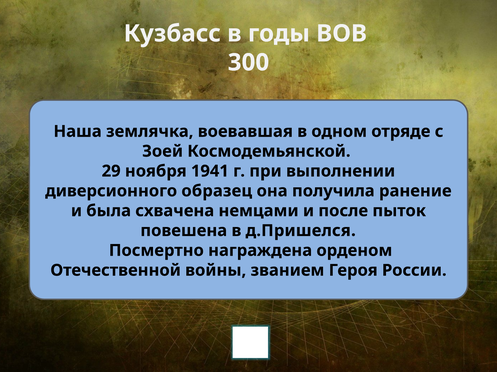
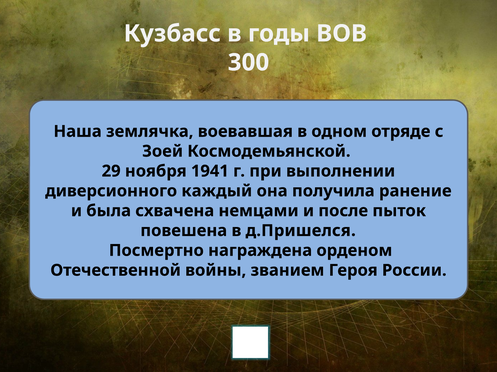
образец: образец -> каждый
